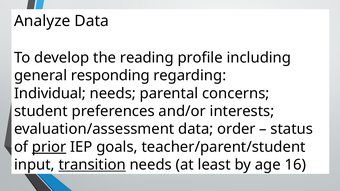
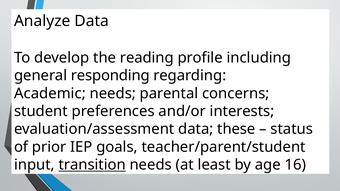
Individual: Individual -> Academic
order: order -> these
prior underline: present -> none
